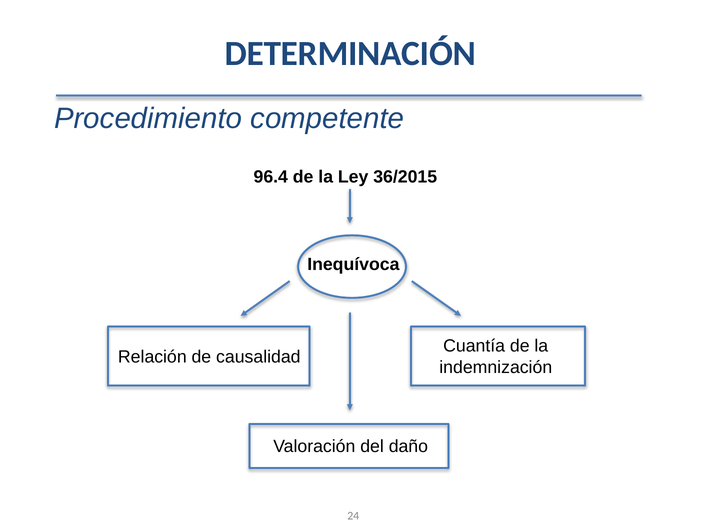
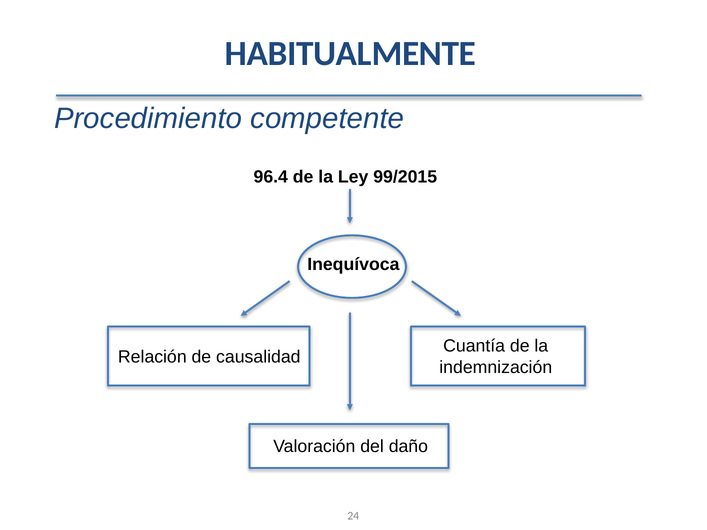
DETERMINACIÓN: DETERMINACIÓN -> HABITUALMENTE
36/2015: 36/2015 -> 99/2015
